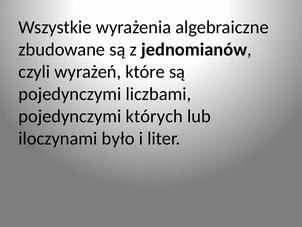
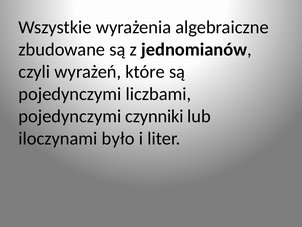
których: których -> czynniki
